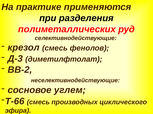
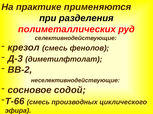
углем: углем -> содой
